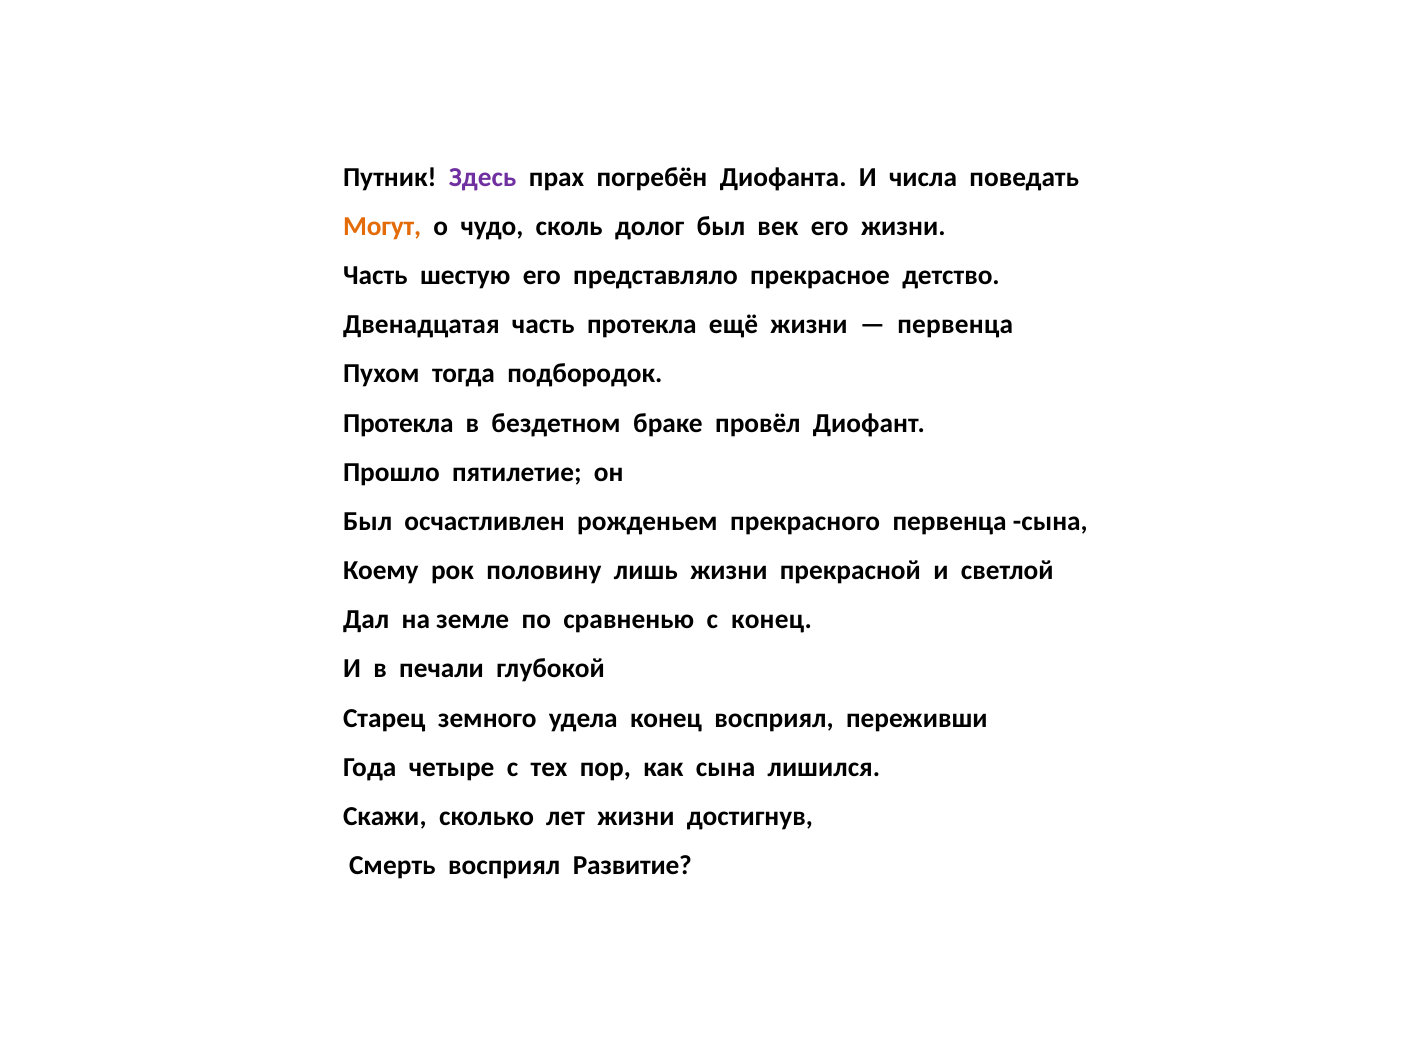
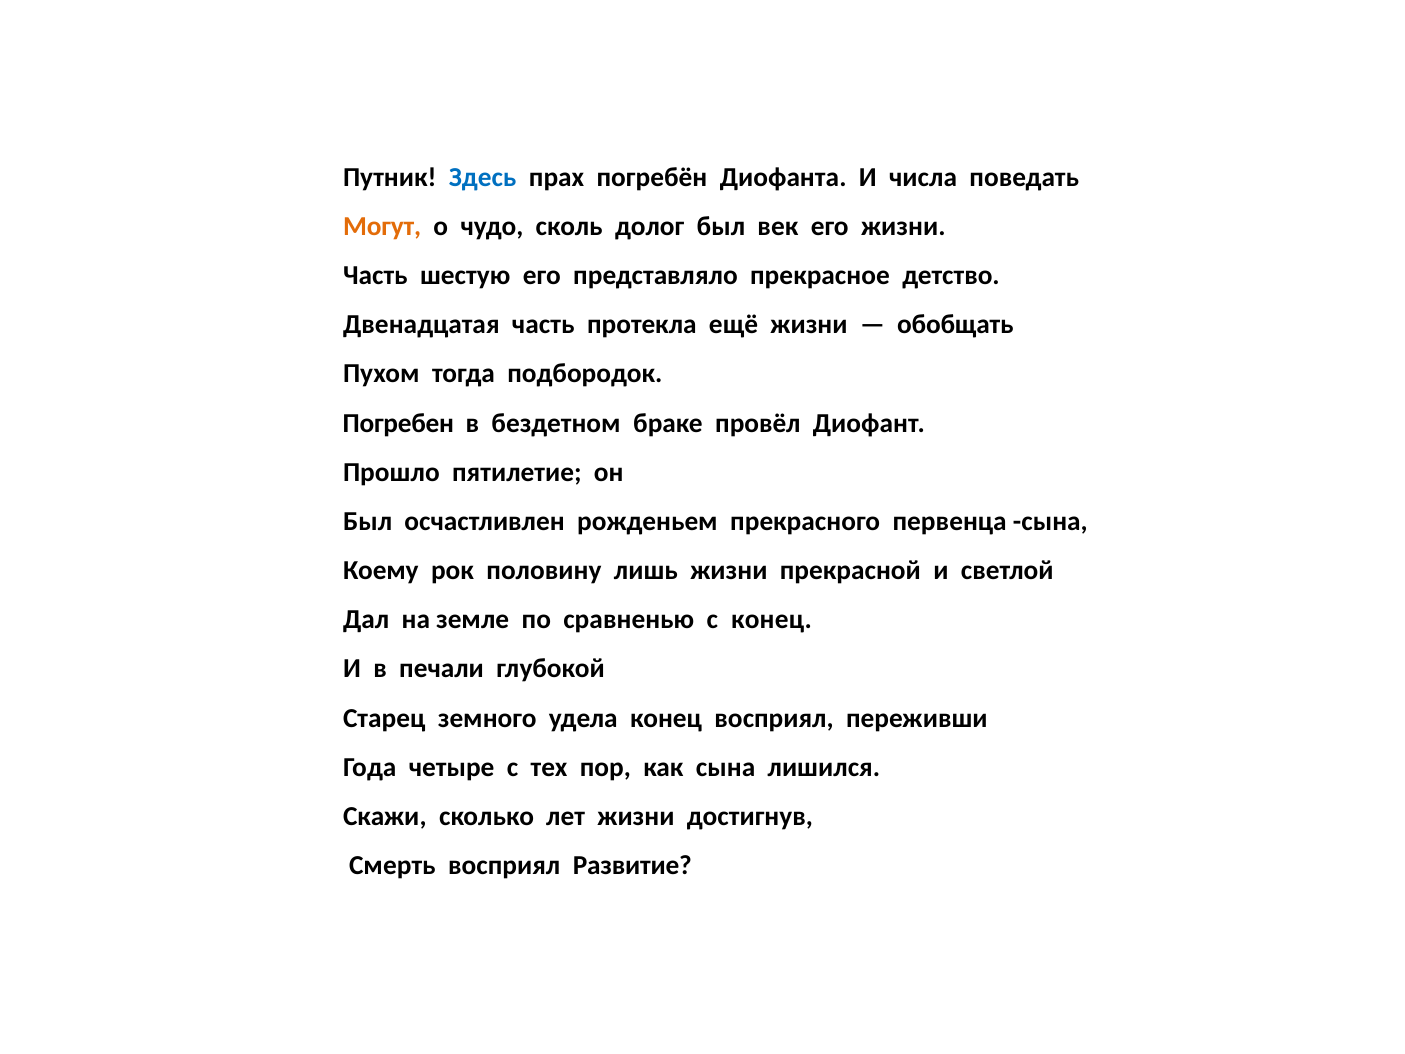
Здесь colour: purple -> blue
первенца at (955, 325): первенца -> обобщать
Протекла at (398, 423): Протекла -> Погребен
